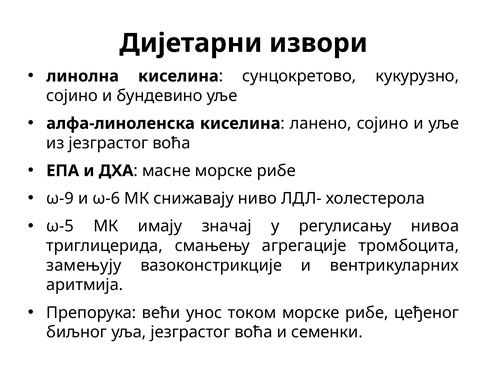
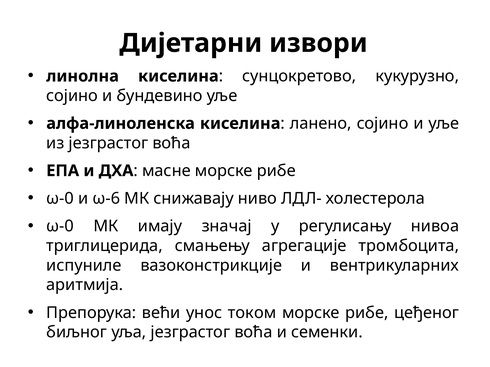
ω-9 at (60, 199): ω-9 -> ω-0
ω-5 at (60, 227): ω-5 -> ω-0
замењују: замењују -> испуниле
